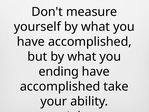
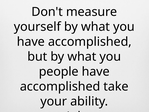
ending: ending -> people
